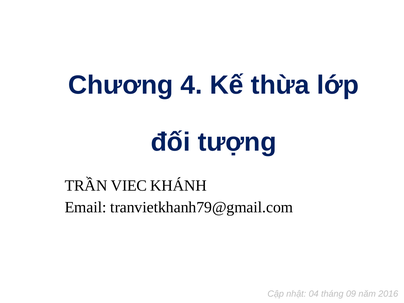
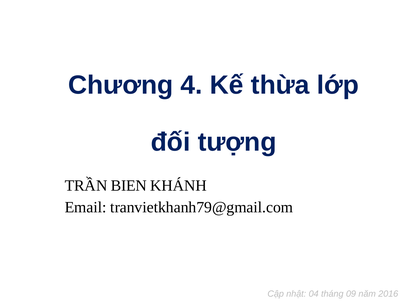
VIEC: VIEC -> BIEN
